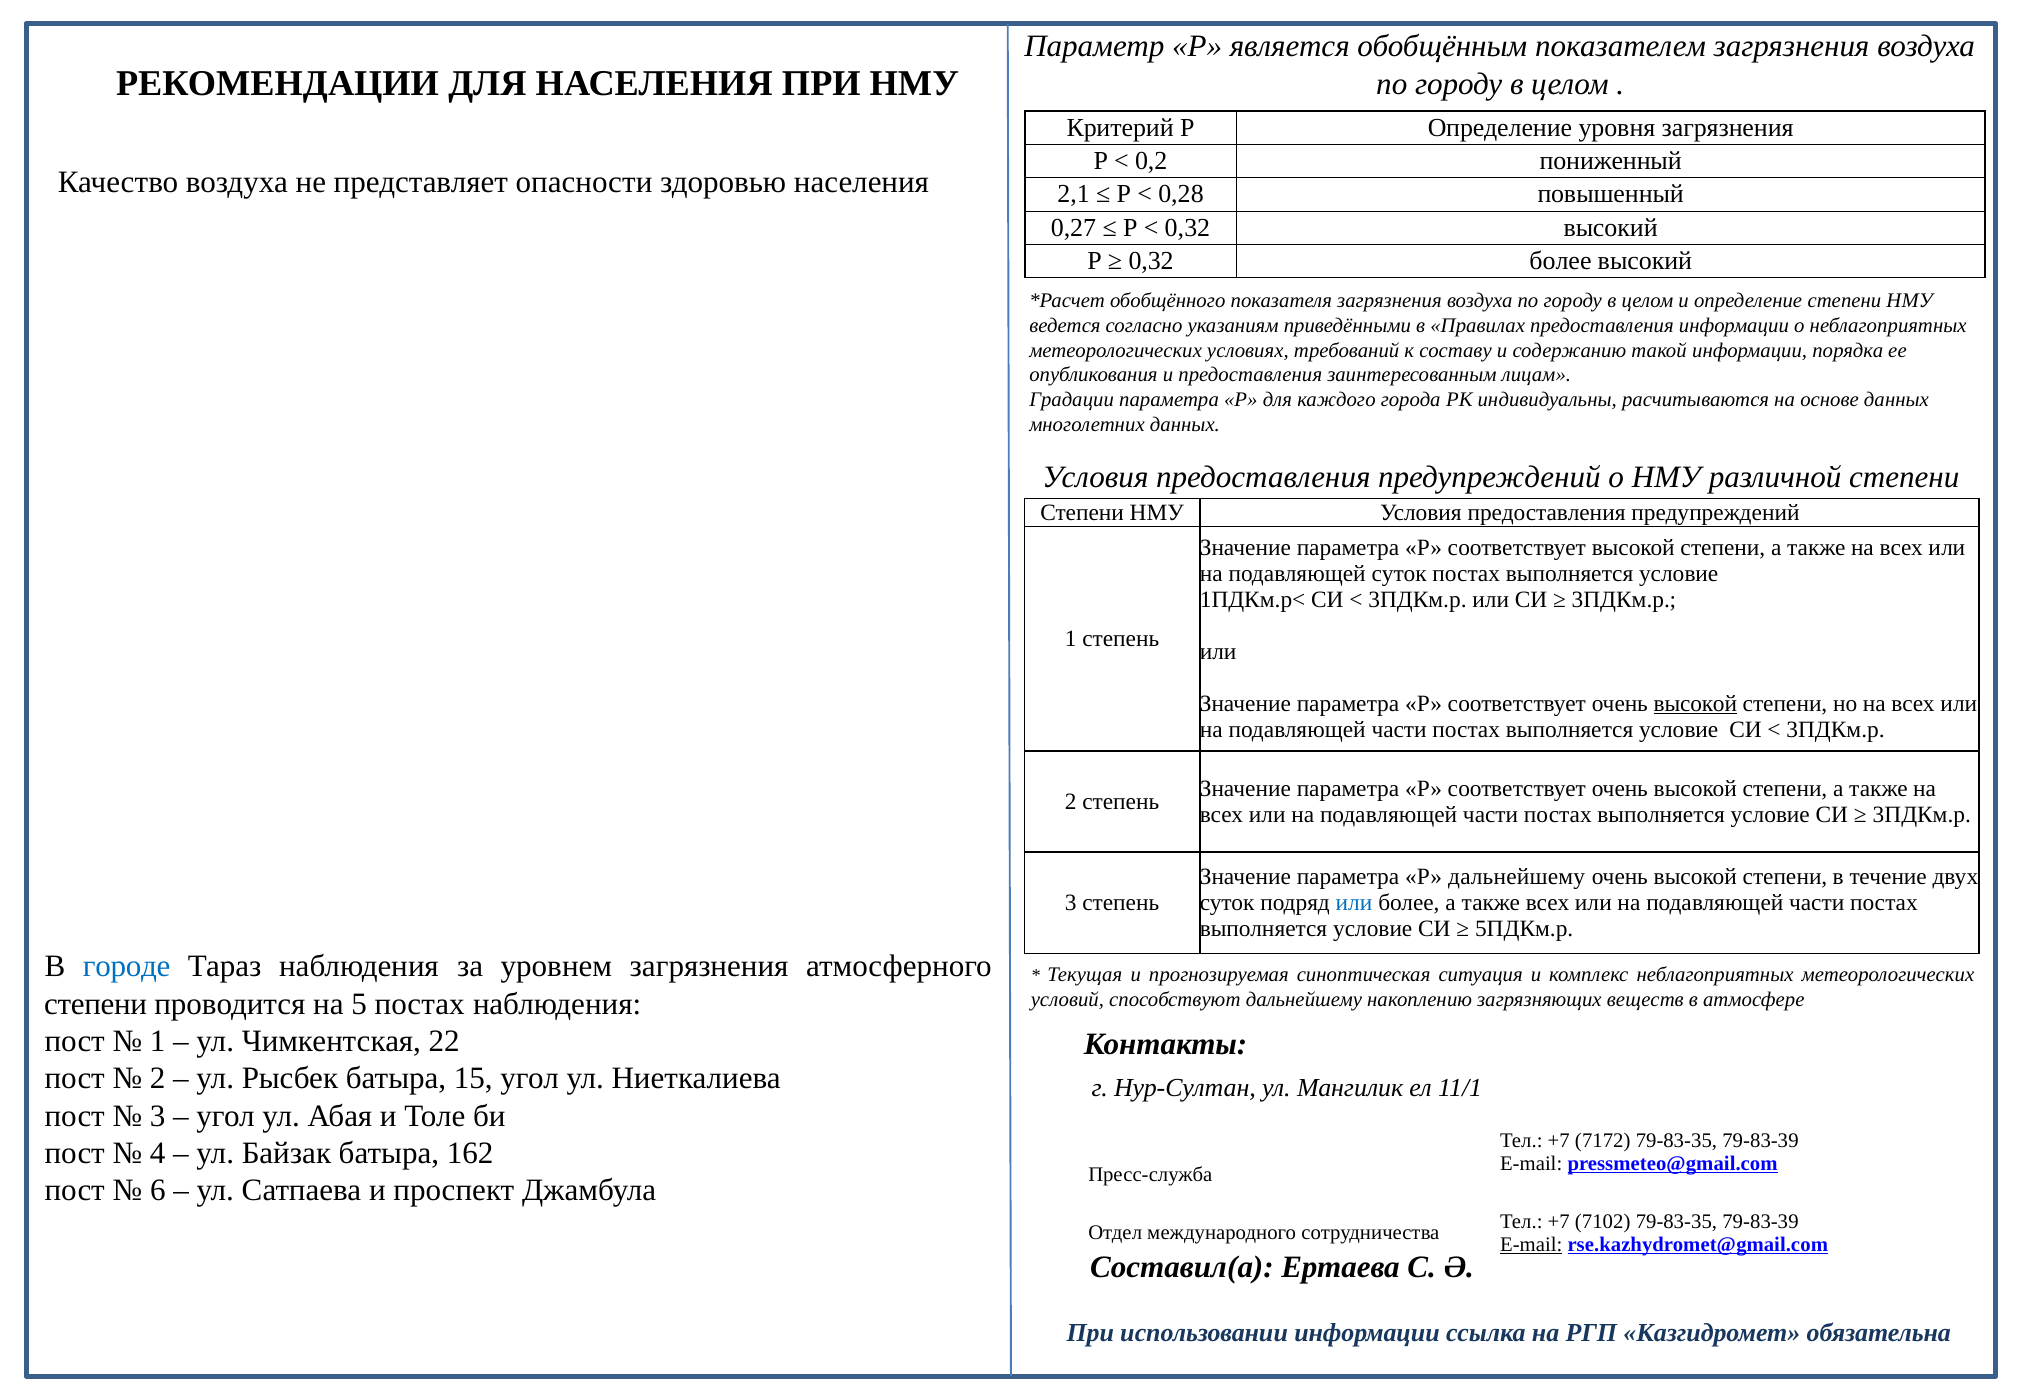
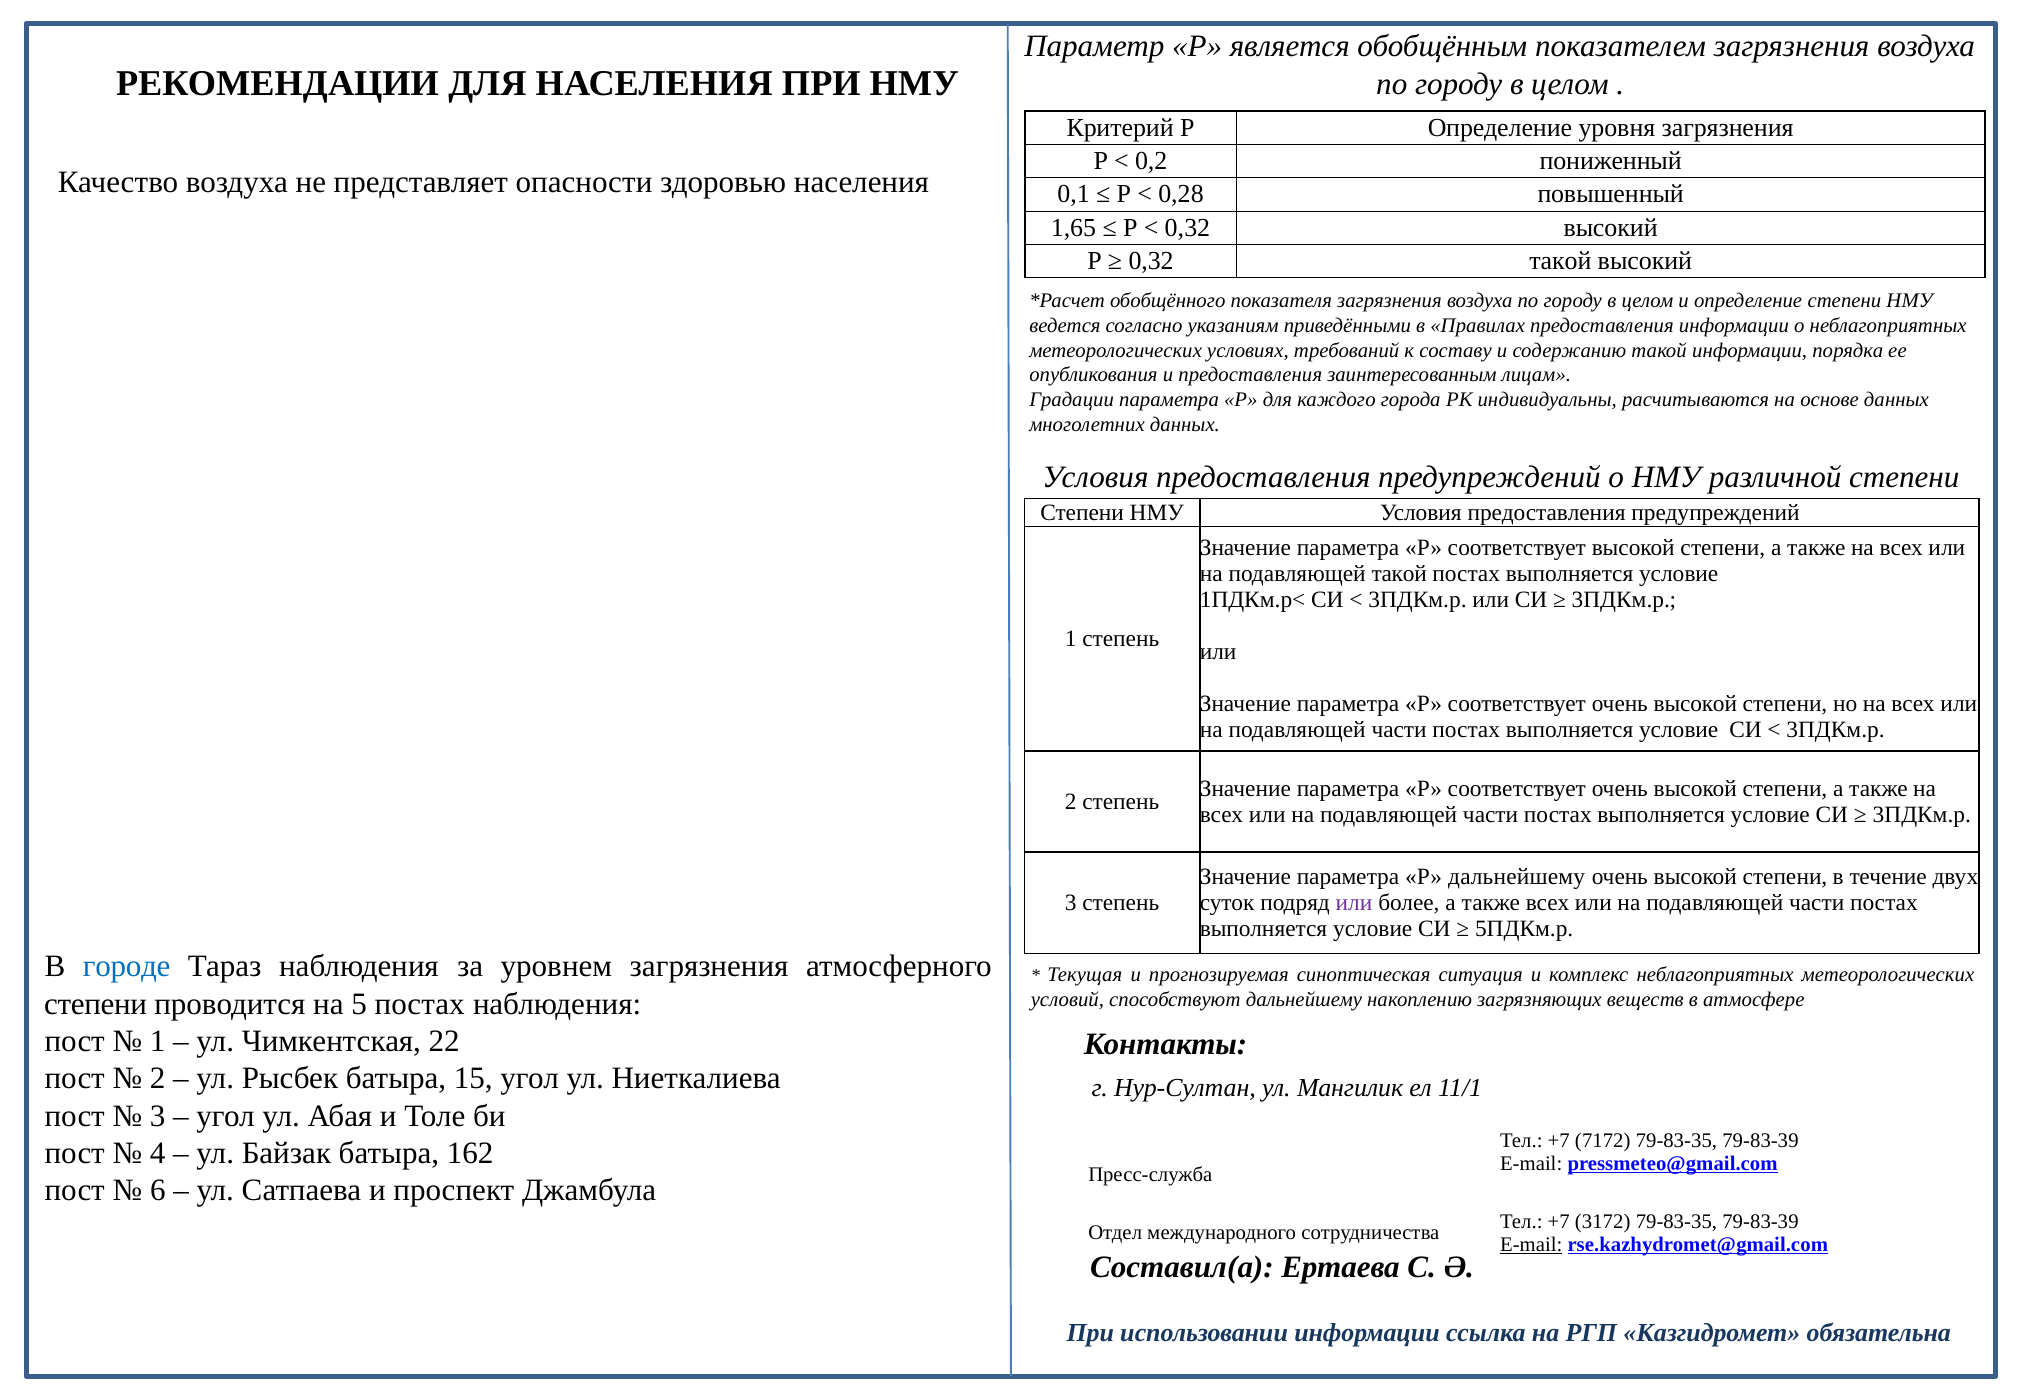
2,1: 2,1 -> 0,1
0,27: 0,27 -> 1,65
0,32 более: более -> такой
подавляющей суток: суток -> такой
высокой at (1695, 703) underline: present -> none
или at (1354, 903) colour: blue -> purple
7102: 7102 -> 3172
